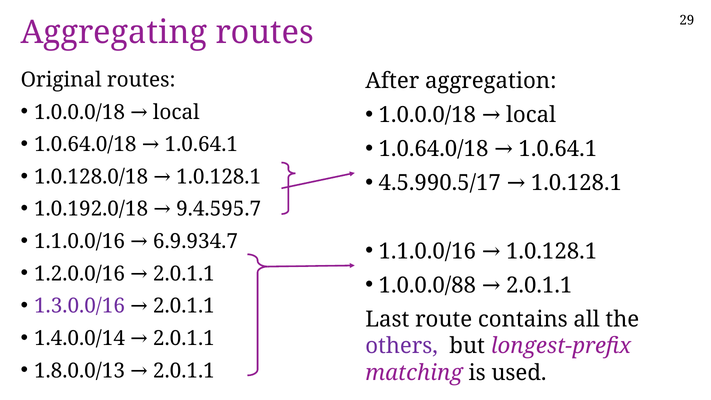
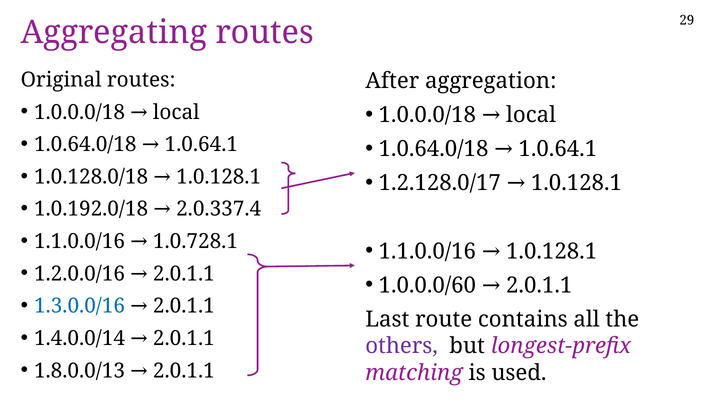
4.5.990.5/17: 4.5.990.5/17 -> 1.2.128.0/17
9.4.595.7: 9.4.595.7 -> 2.0.337.4
6.9.934.7: 6.9.934.7 -> 1.0.728.1
1.0.0.0/88: 1.0.0.0/88 -> 1.0.0.0/60
1.3.0.0/16 colour: purple -> blue
